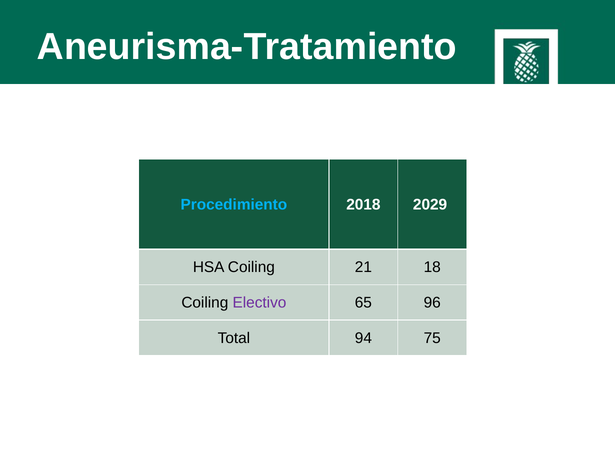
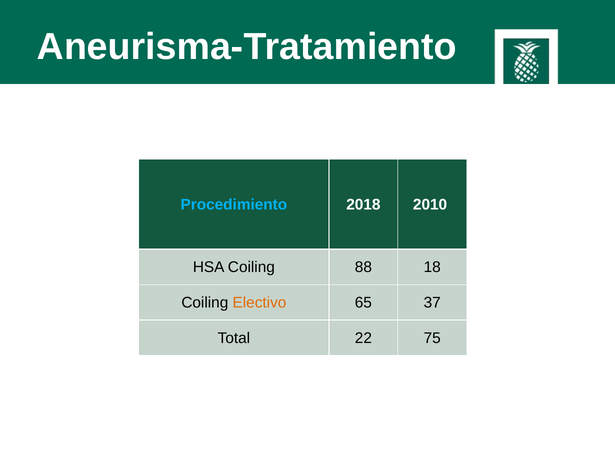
2029: 2029 -> 2010
21: 21 -> 88
Electivo colour: purple -> orange
96: 96 -> 37
94: 94 -> 22
